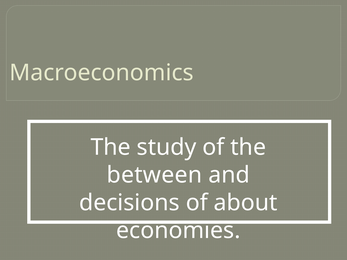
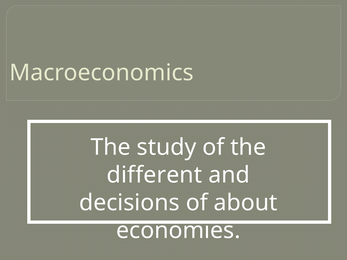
between: between -> different
